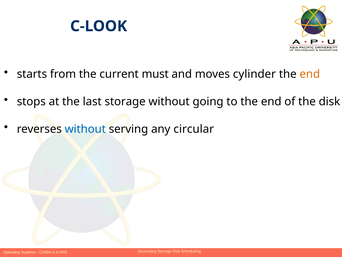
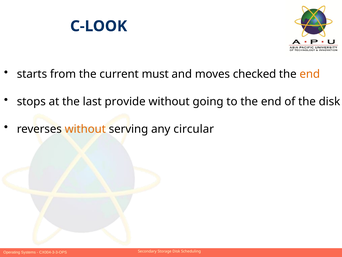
cylinder: cylinder -> checked
last storage: storage -> provide
without at (85, 129) colour: blue -> orange
